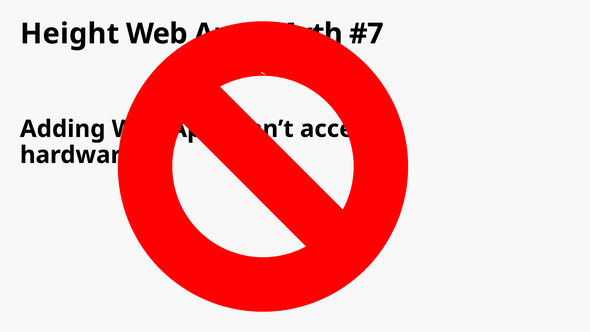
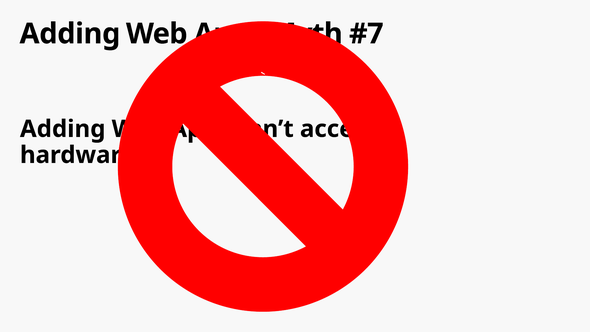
Height at (70, 34): Height -> Adding
